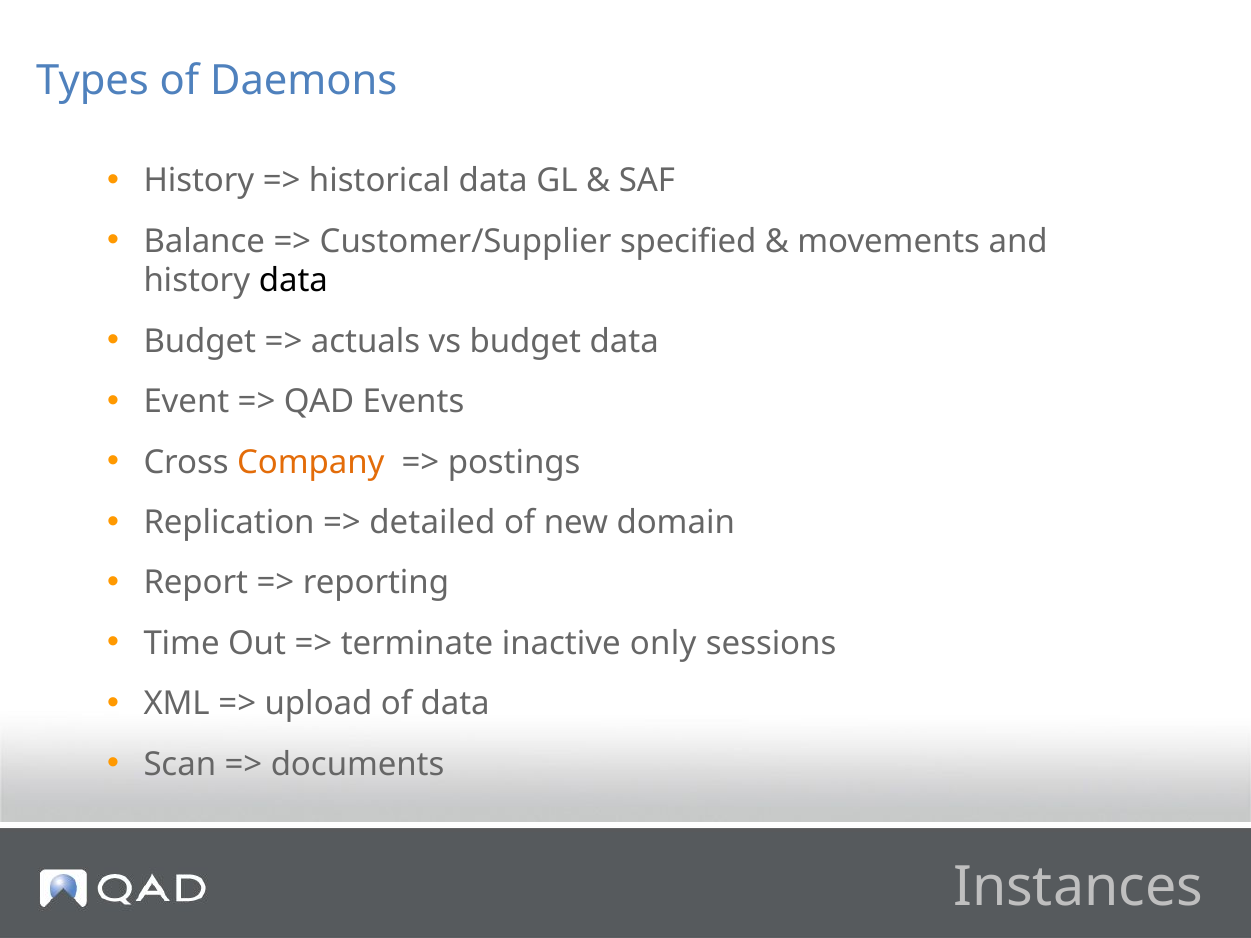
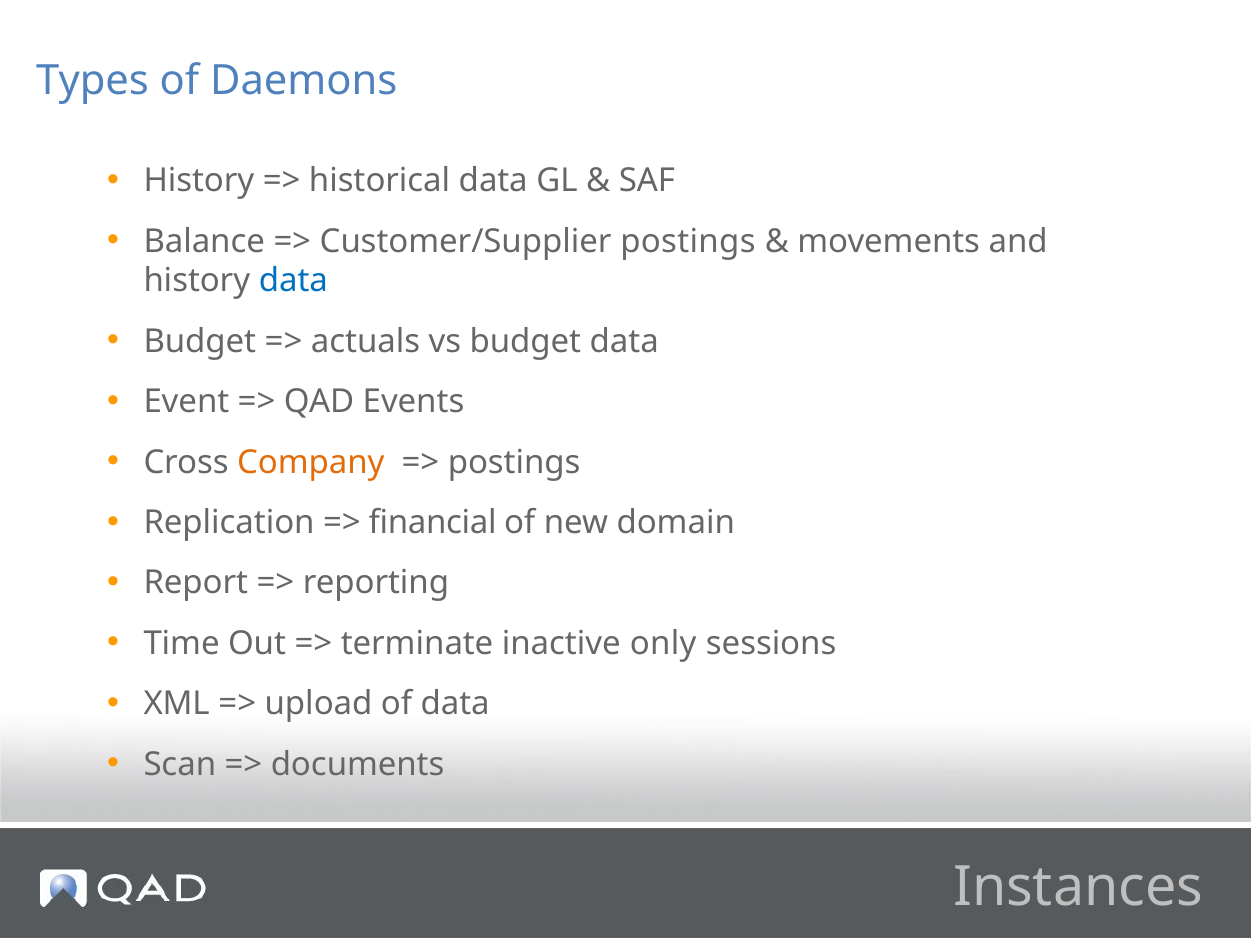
Customer/Supplier specified: specified -> postings
data at (293, 281) colour: black -> blue
detailed: detailed -> financial
